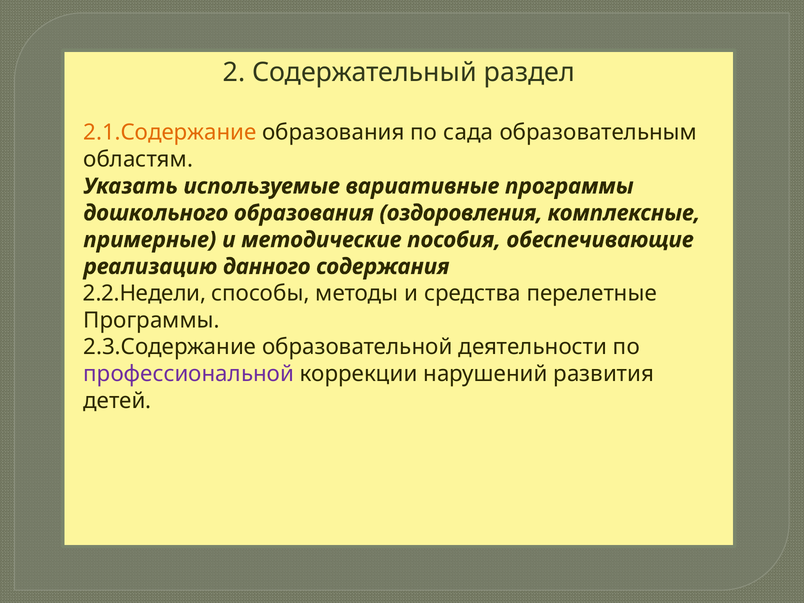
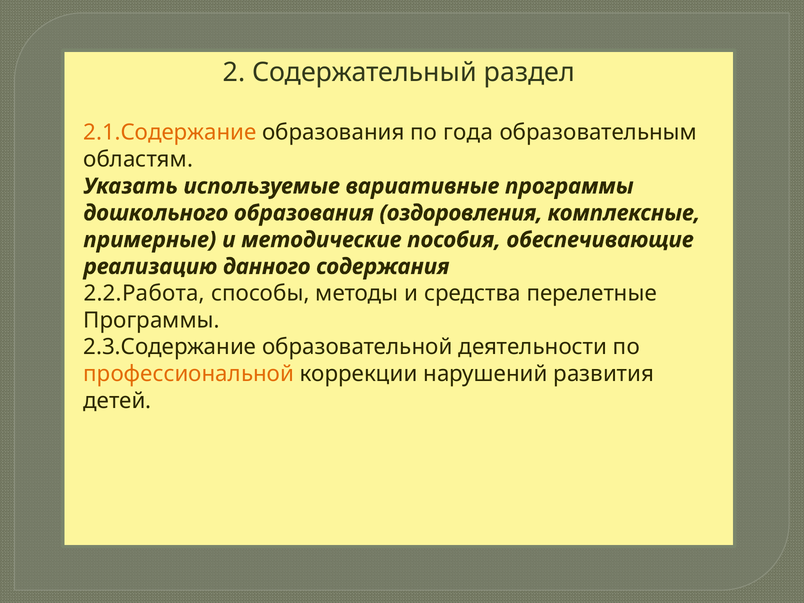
сада: сада -> года
2.2.Недели: 2.2.Недели -> 2.2.Работа
профессиональной colour: purple -> orange
